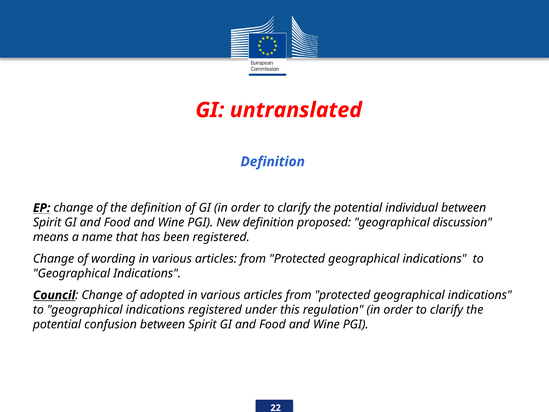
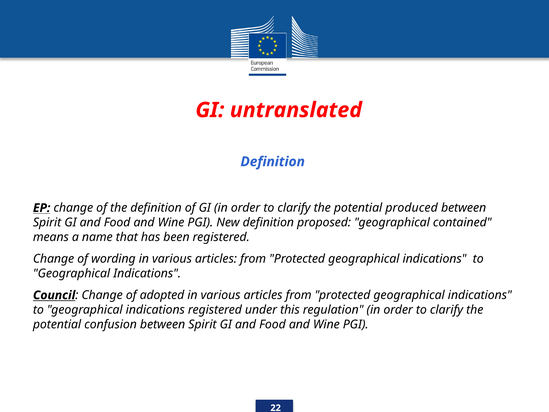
individual: individual -> produced
discussion: discussion -> contained
